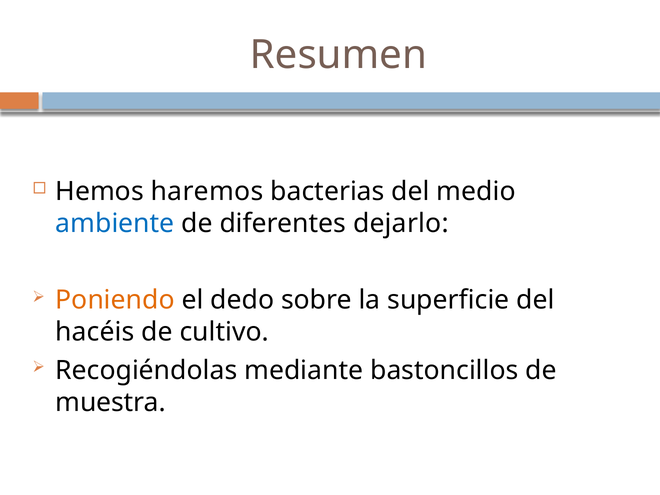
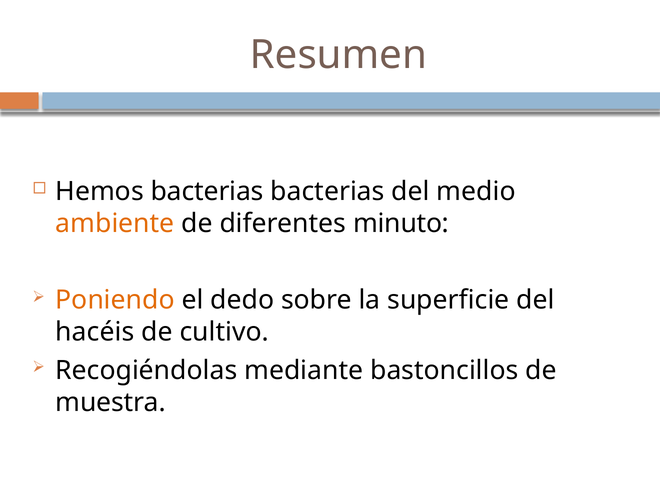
Hemos haremos: haremos -> bacterias
ambiente colour: blue -> orange
dejarlo: dejarlo -> minuto
